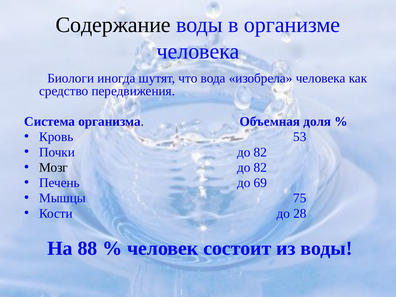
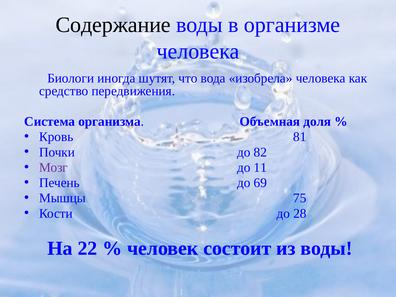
53: 53 -> 81
Мозг colour: black -> purple
82 at (260, 167): 82 -> 11
88: 88 -> 22
